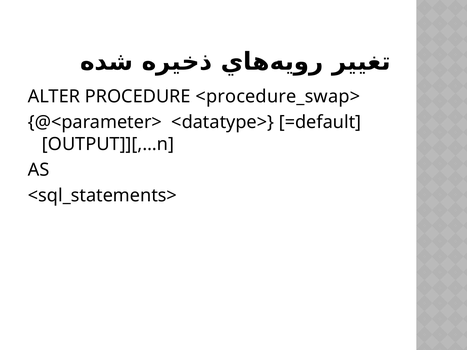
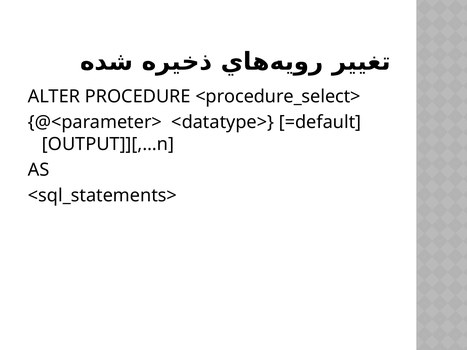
<procedure_swap>: <procedure_swap> -> <procedure_select>
